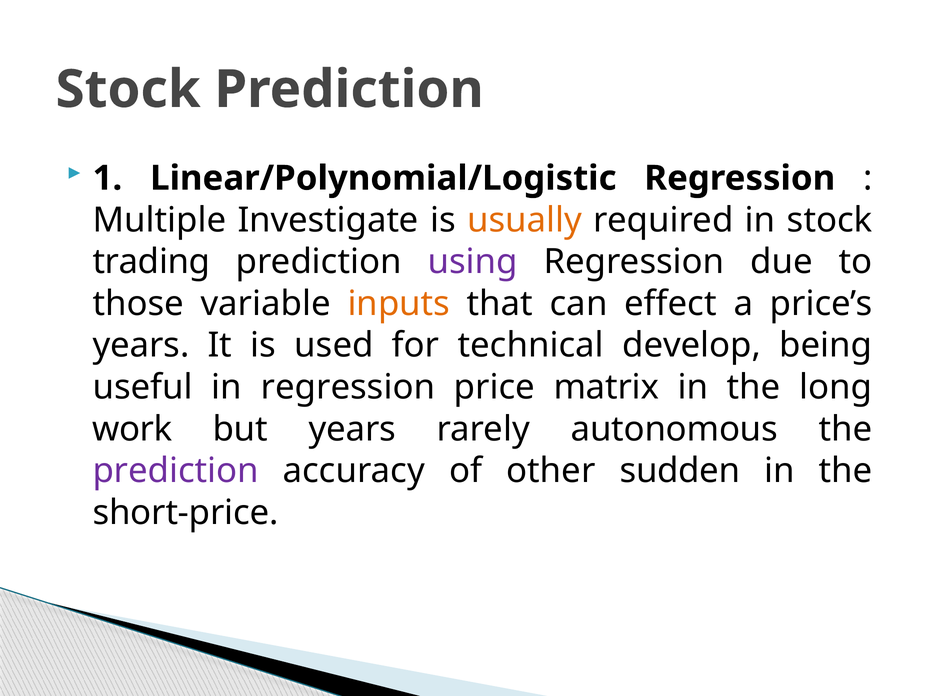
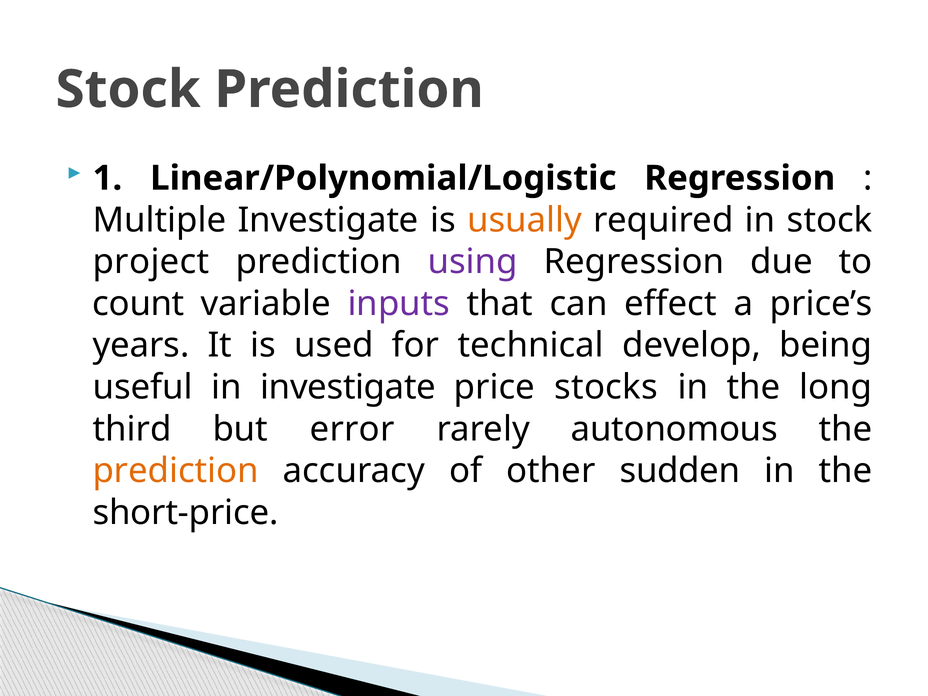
trading: trading -> project
those: those -> count
inputs colour: orange -> purple
in regression: regression -> investigate
matrix: matrix -> stocks
work: work -> third
but years: years -> error
prediction at (176, 471) colour: purple -> orange
